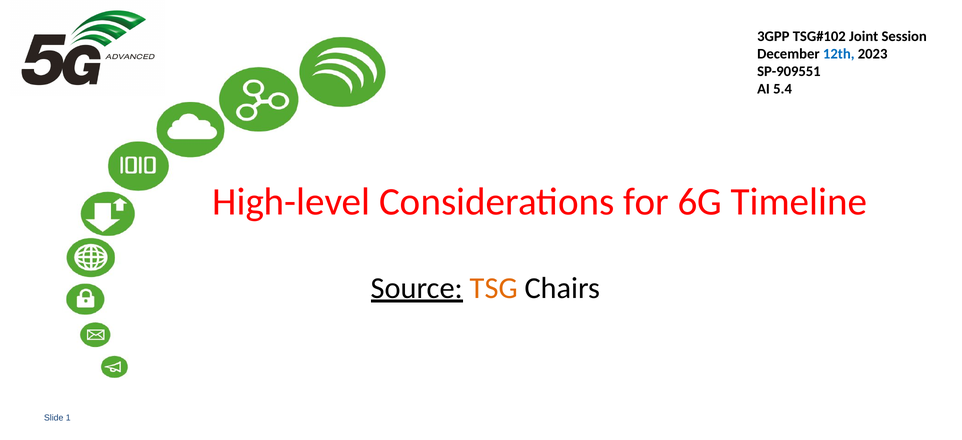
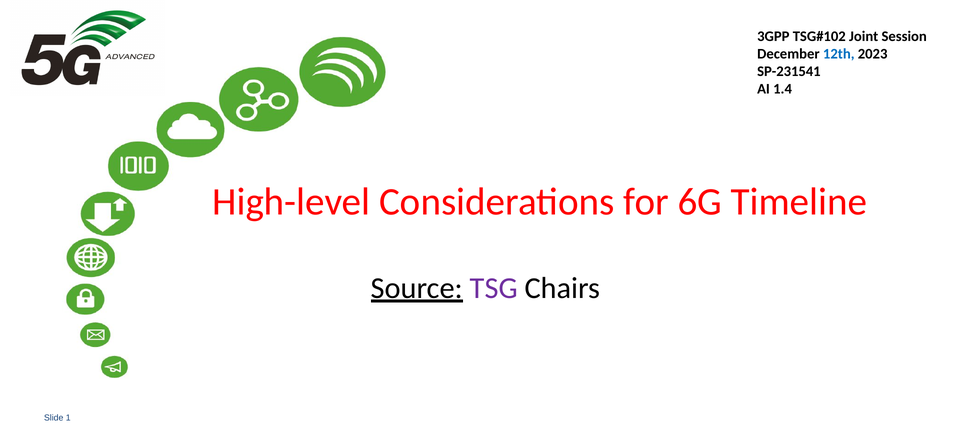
SP-909551: SP-909551 -> SP-231541
5.4: 5.4 -> 1.4
TSG colour: orange -> purple
